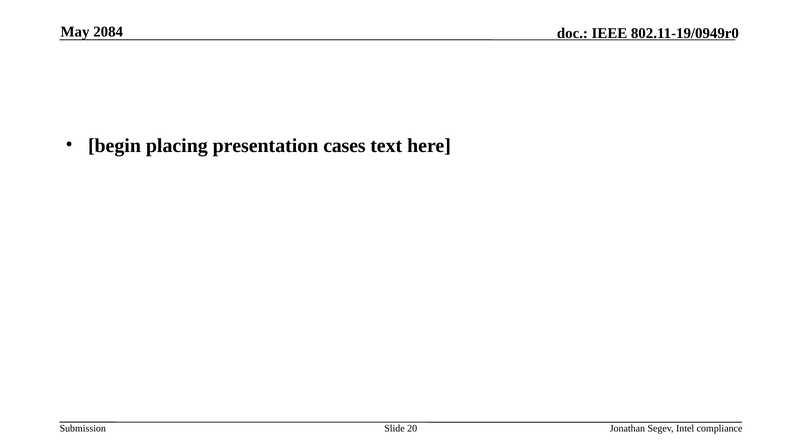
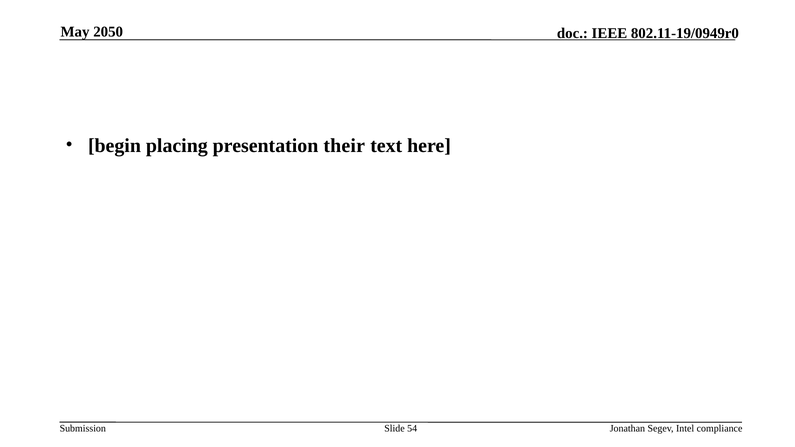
2084: 2084 -> 2050
cases: cases -> their
20: 20 -> 54
